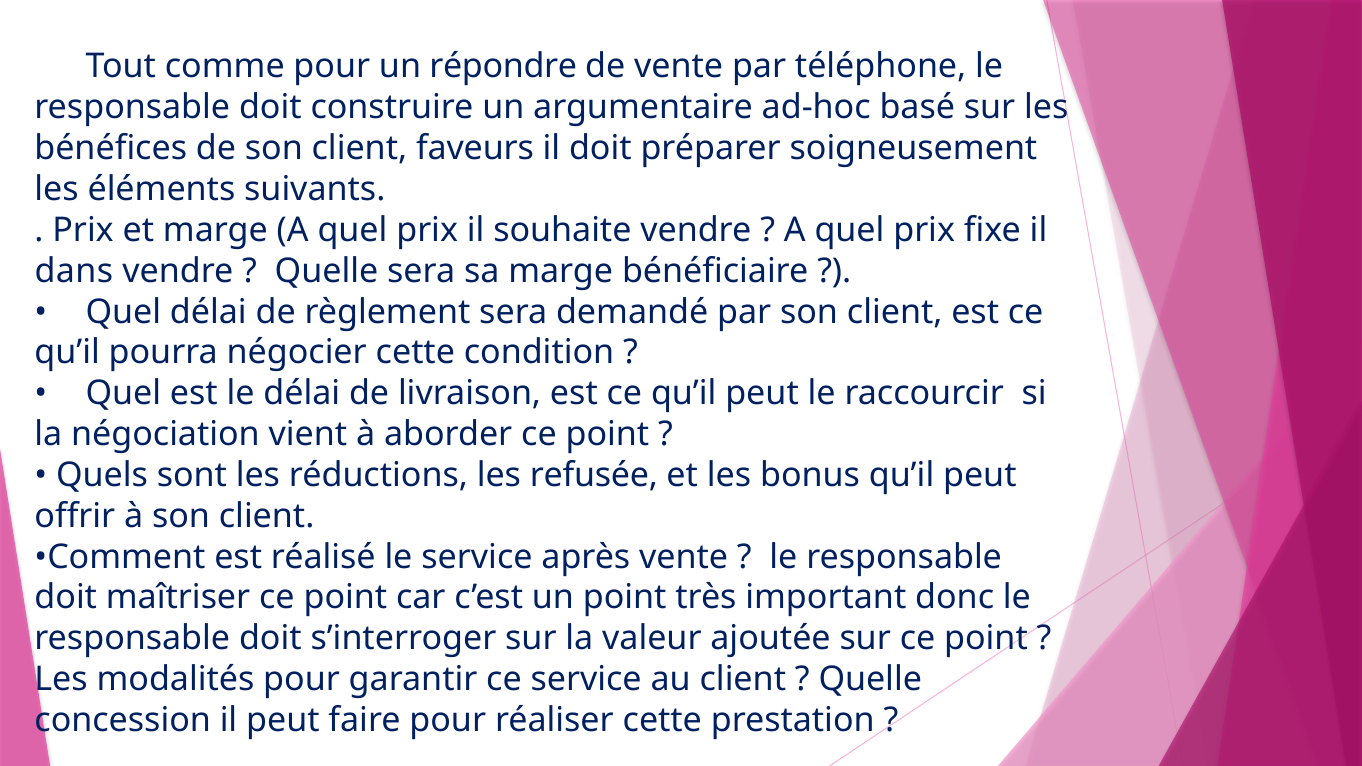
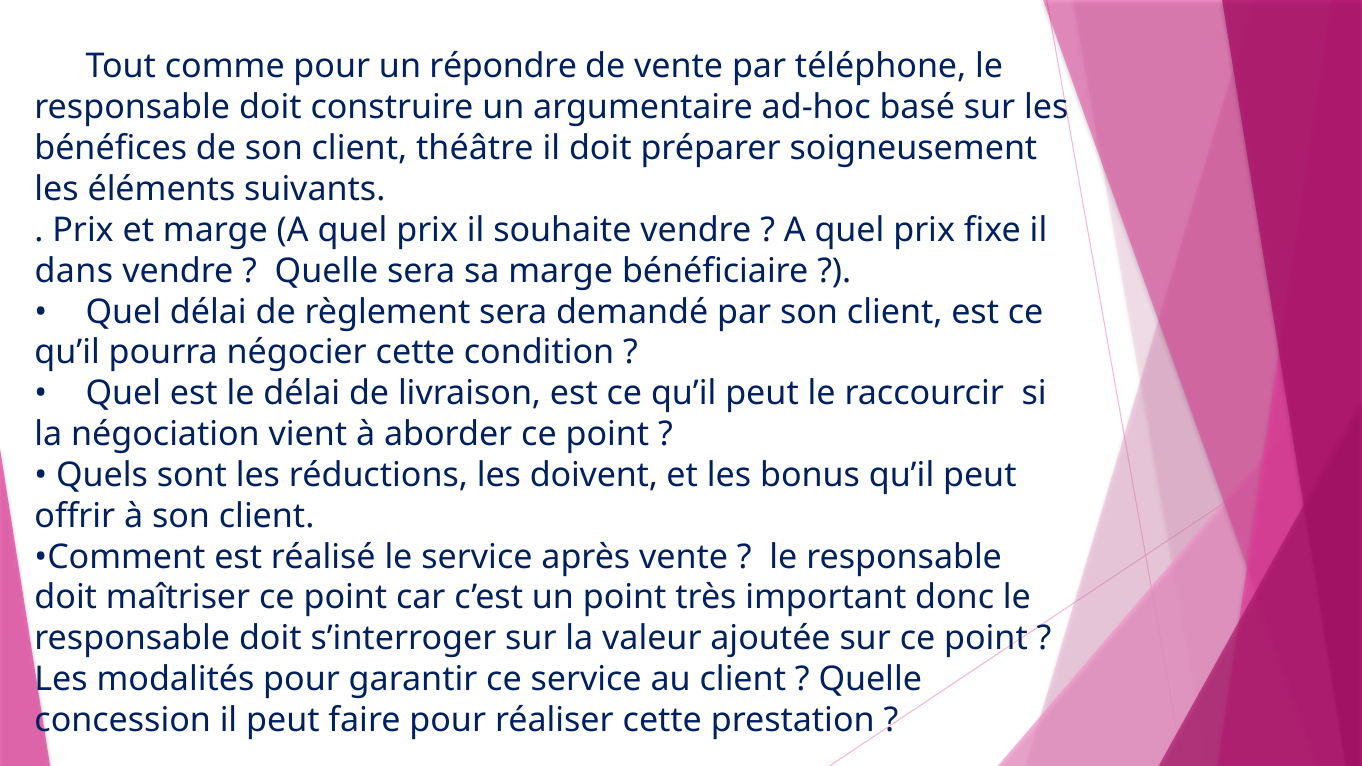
faveurs: faveurs -> théâtre
refusée: refusée -> doivent
